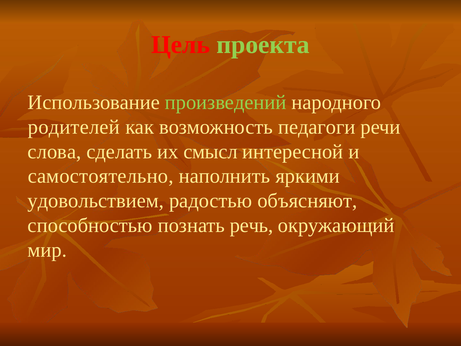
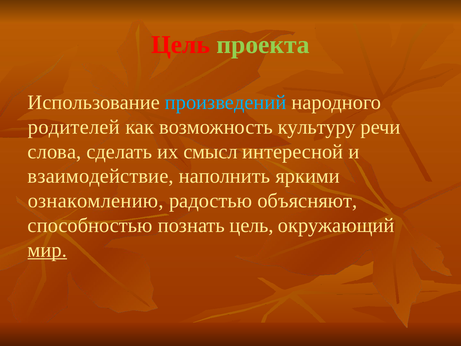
произведений colour: light green -> light blue
педагоги: педагоги -> культуру
самостоятельно: самостоятельно -> взаимодействие
удовольствием: удовольствием -> ознакомлению
познать речь: речь -> цель
мир underline: none -> present
